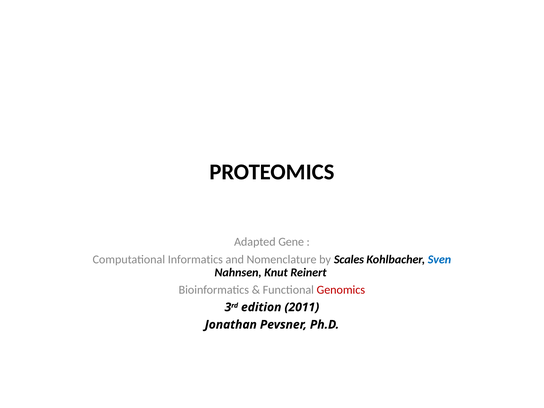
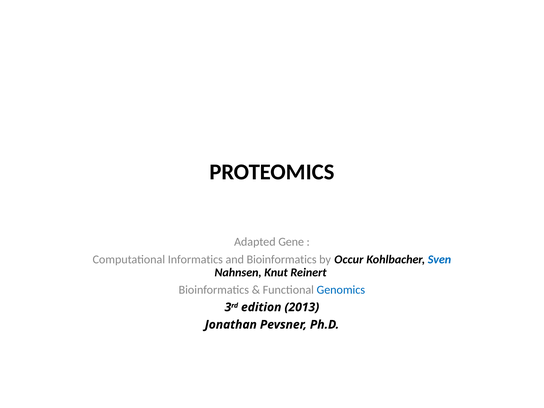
and Nomenclature: Nomenclature -> Bioinformatics
Scales: Scales -> Occur
Genomics colour: red -> blue
2011: 2011 -> 2013
